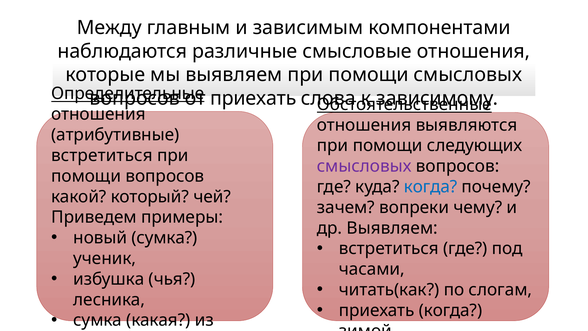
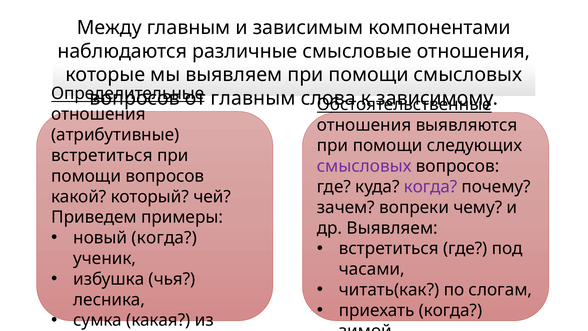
приехать at (253, 98): приехать -> главным
когда at (431, 187) colour: blue -> purple
новый сумка: сумка -> когда
